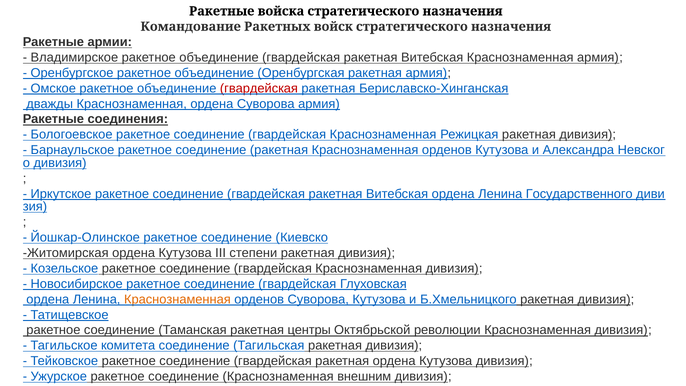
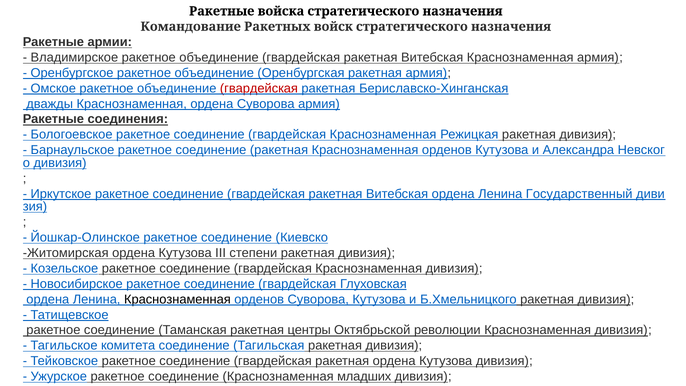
Государственного: Государственного -> Государственный
Краснознаменная at (177, 299) colour: orange -> black
внешним: внешним -> младших
